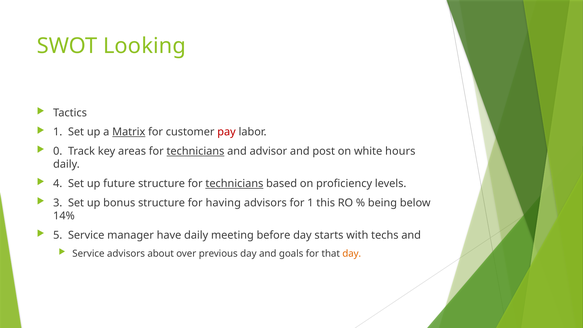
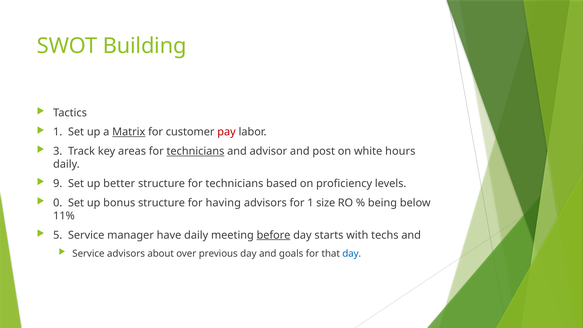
Looking: Looking -> Building
0: 0 -> 3
4: 4 -> 9
future: future -> better
technicians at (234, 184) underline: present -> none
3: 3 -> 0
this: this -> size
14%: 14% -> 11%
before underline: none -> present
day at (352, 253) colour: orange -> blue
